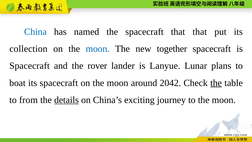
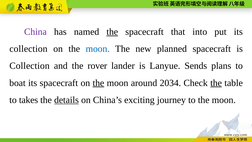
China colour: blue -> purple
the at (112, 32) underline: none -> present
that that: that -> into
together: together -> planned
Spacecraft at (30, 66): Spacecraft -> Collection
Lunar: Lunar -> Sends
the at (98, 83) underline: none -> present
2042: 2042 -> 2034
from: from -> takes
